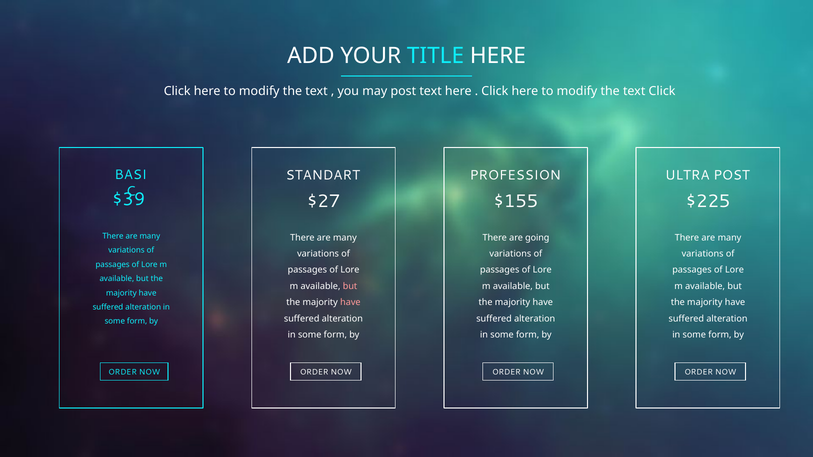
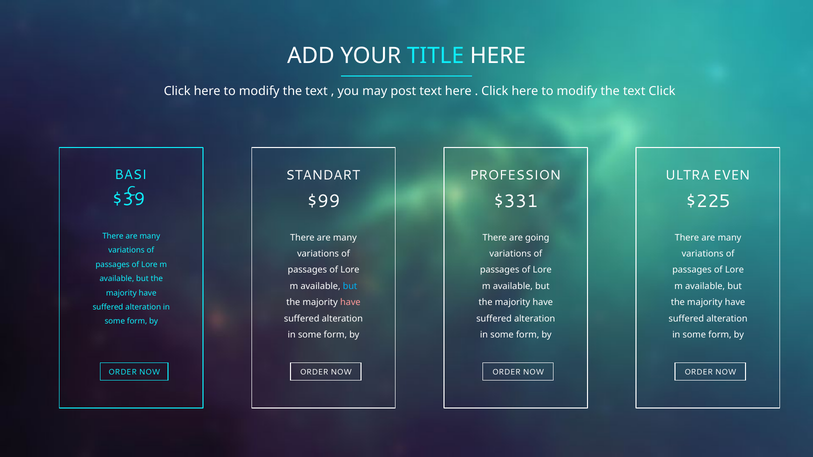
ULTRA POST: POST -> EVEN
$27: $27 -> $99
$155: $155 -> $331
but at (350, 286) colour: pink -> light blue
